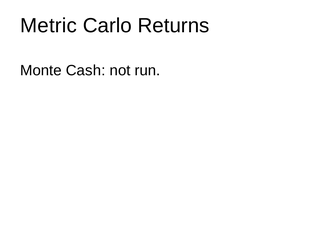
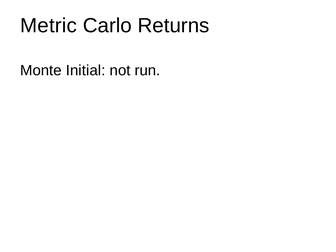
Cash: Cash -> Initial
